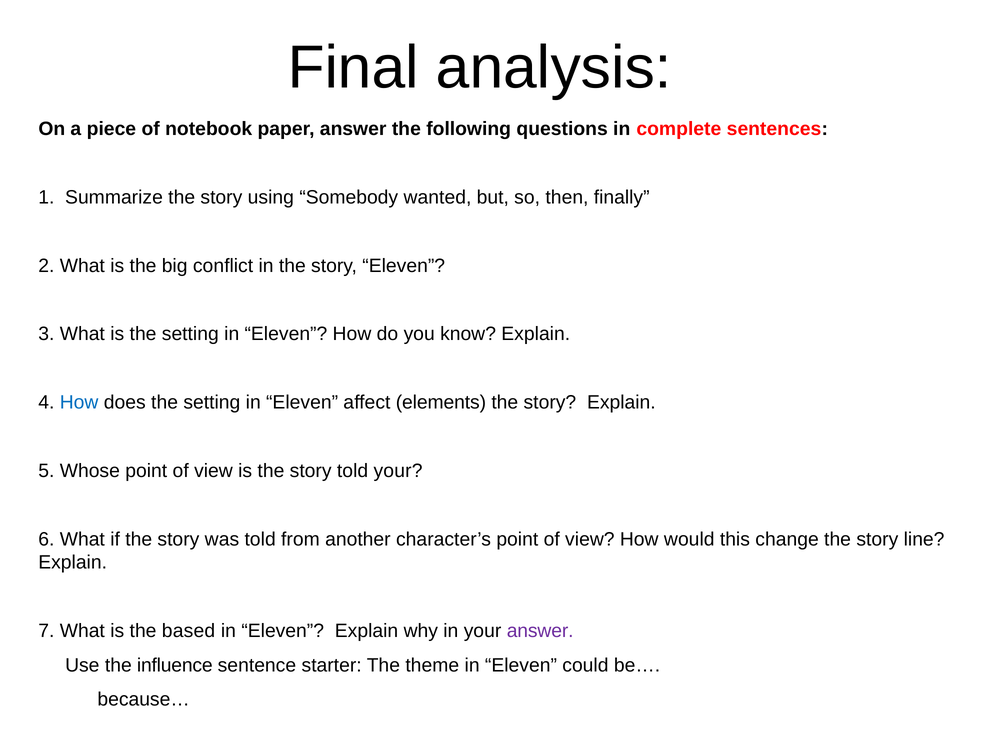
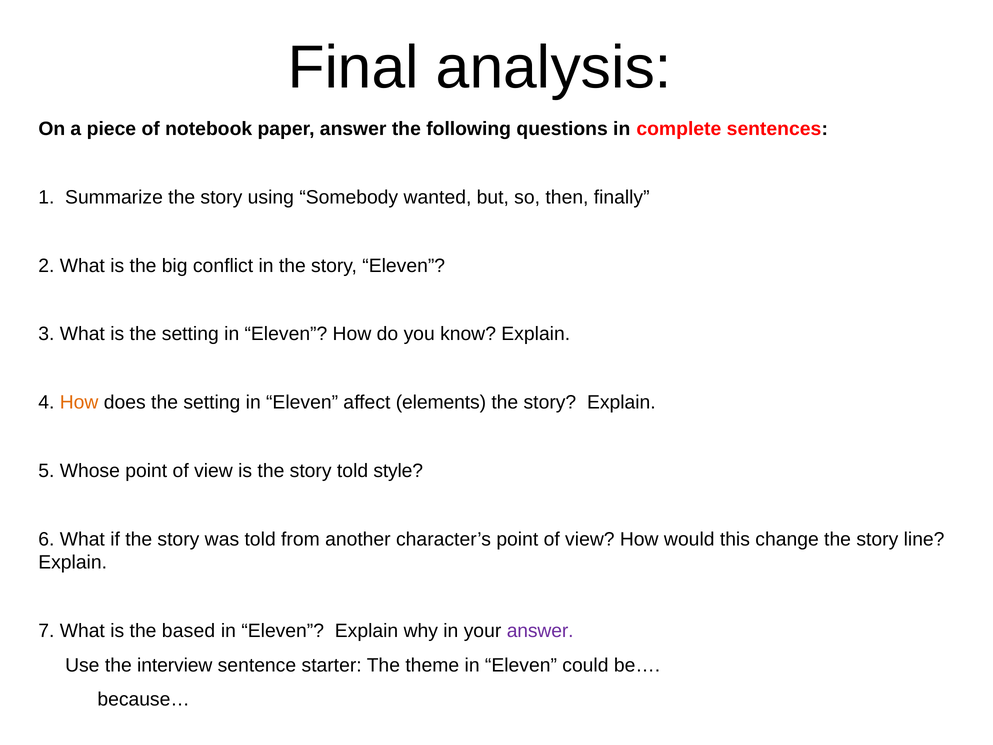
How at (79, 402) colour: blue -> orange
told your: your -> style
influence: influence -> interview
